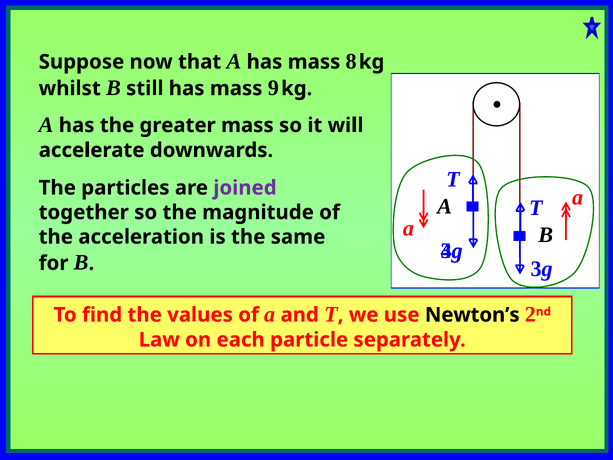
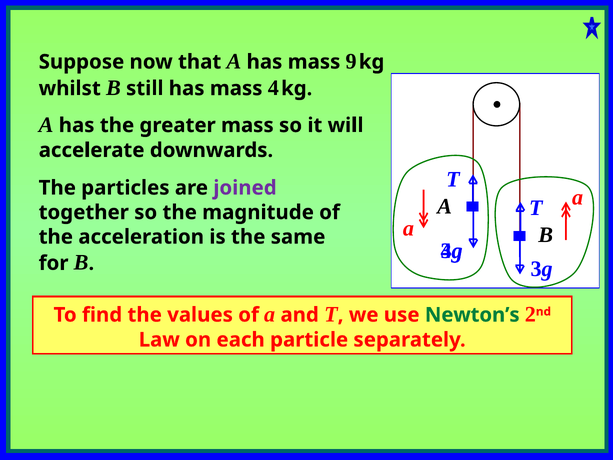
8: 8 -> 9
9: 9 -> 4
Newton’s colour: black -> green
